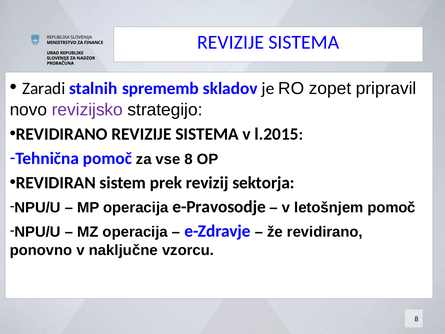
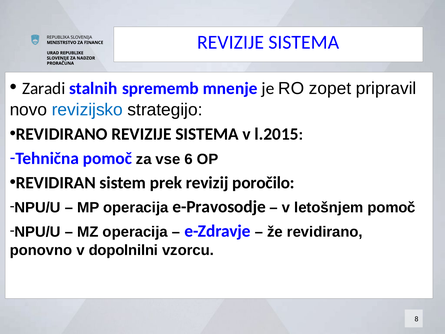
skladov: skladov -> mnenje
revizijsko colour: purple -> blue
vse 8: 8 -> 6
sektorja: sektorja -> poročilo
naključne: naključne -> dopolnilni
